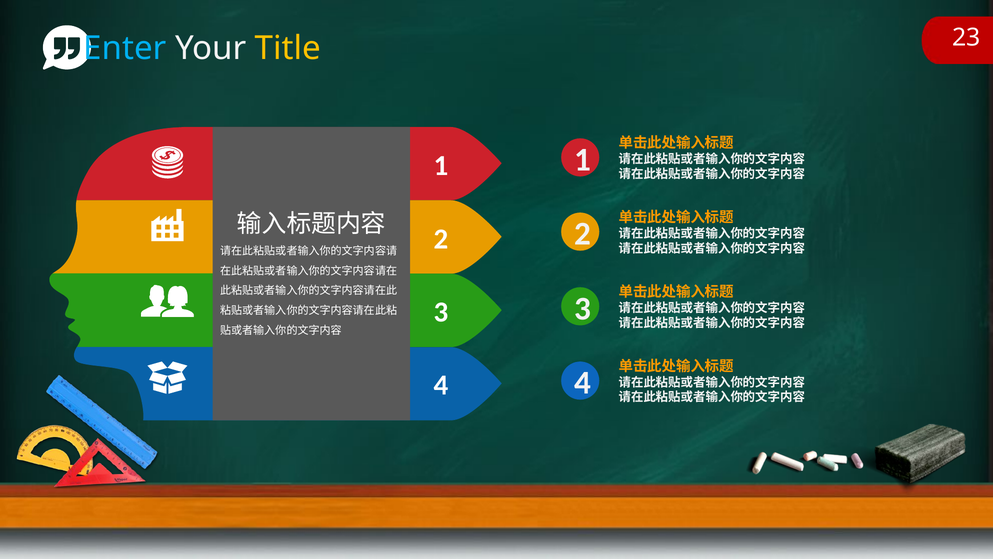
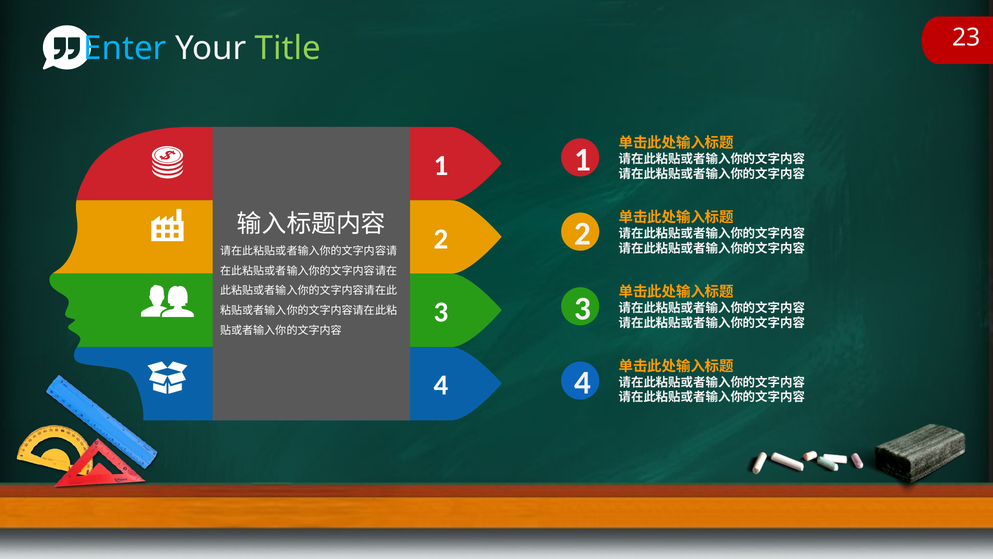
Title colour: yellow -> light green
